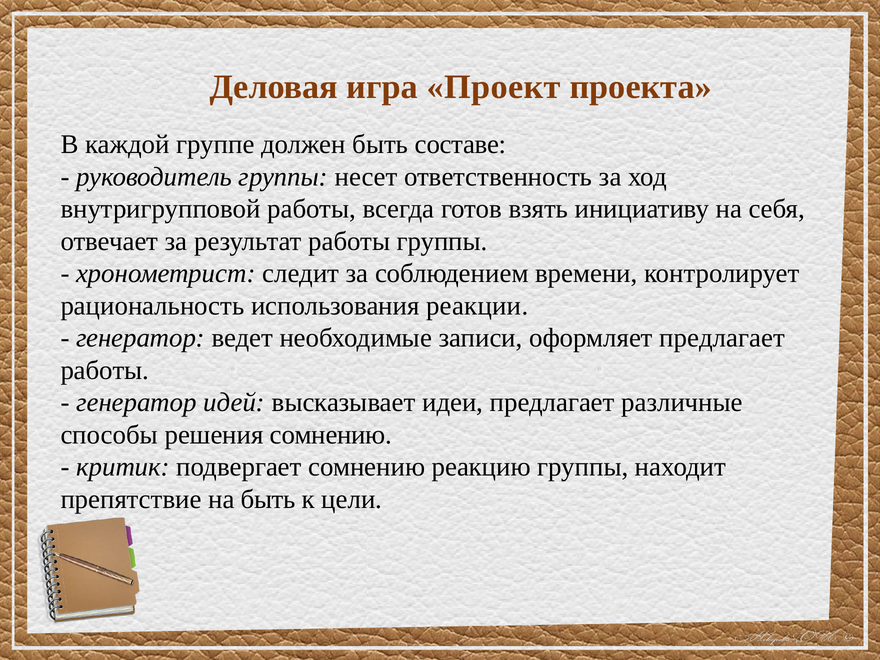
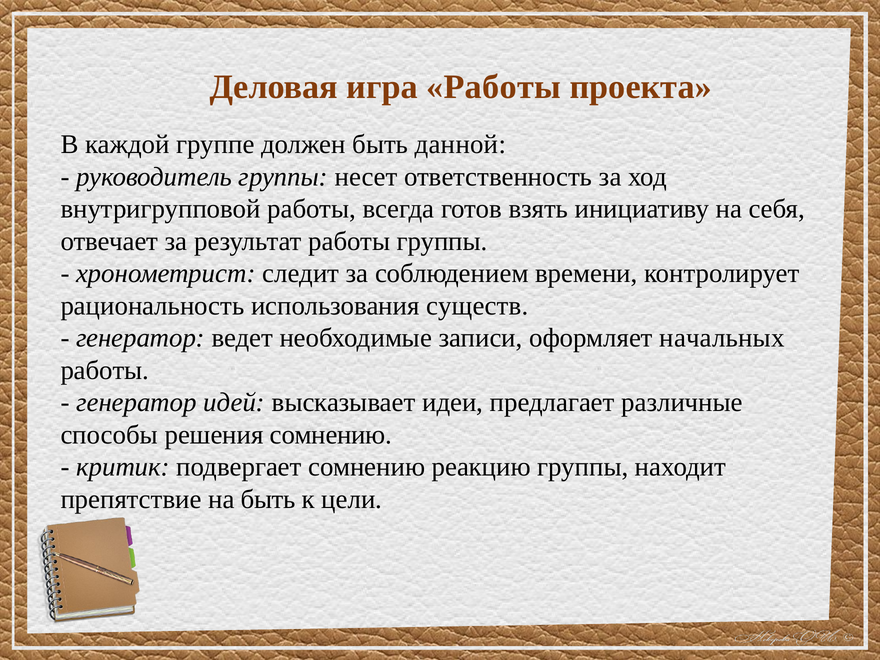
игра Проект: Проект -> Работы
составе: составе -> данной
реакции: реакции -> существ
оформляет предлагает: предлагает -> начальных
